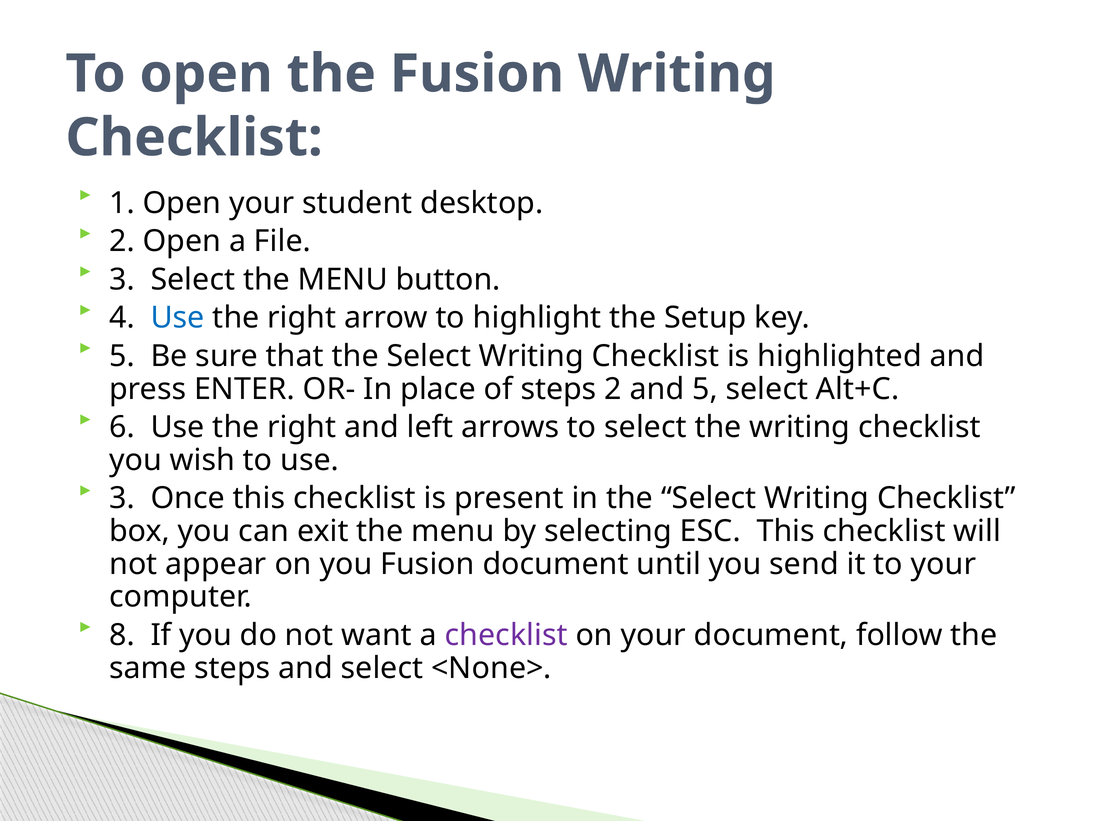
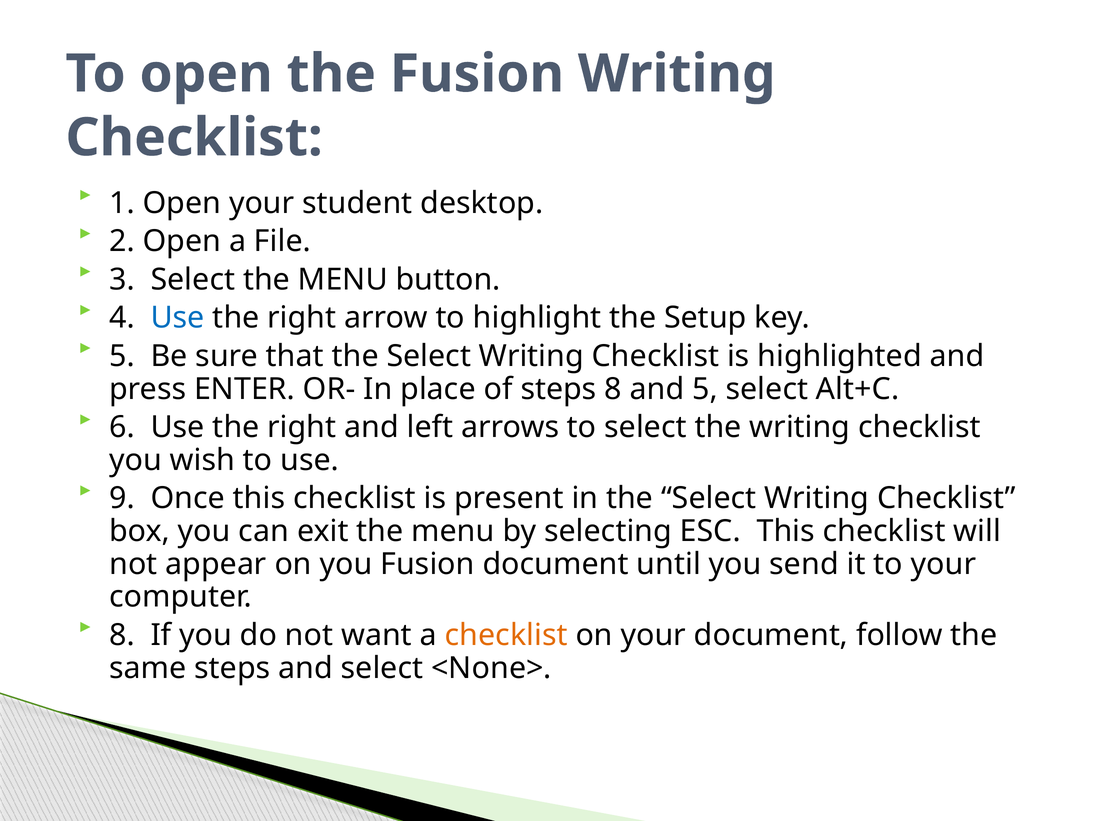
steps 2: 2 -> 8
3 at (122, 498): 3 -> 9
checklist at (506, 635) colour: purple -> orange
